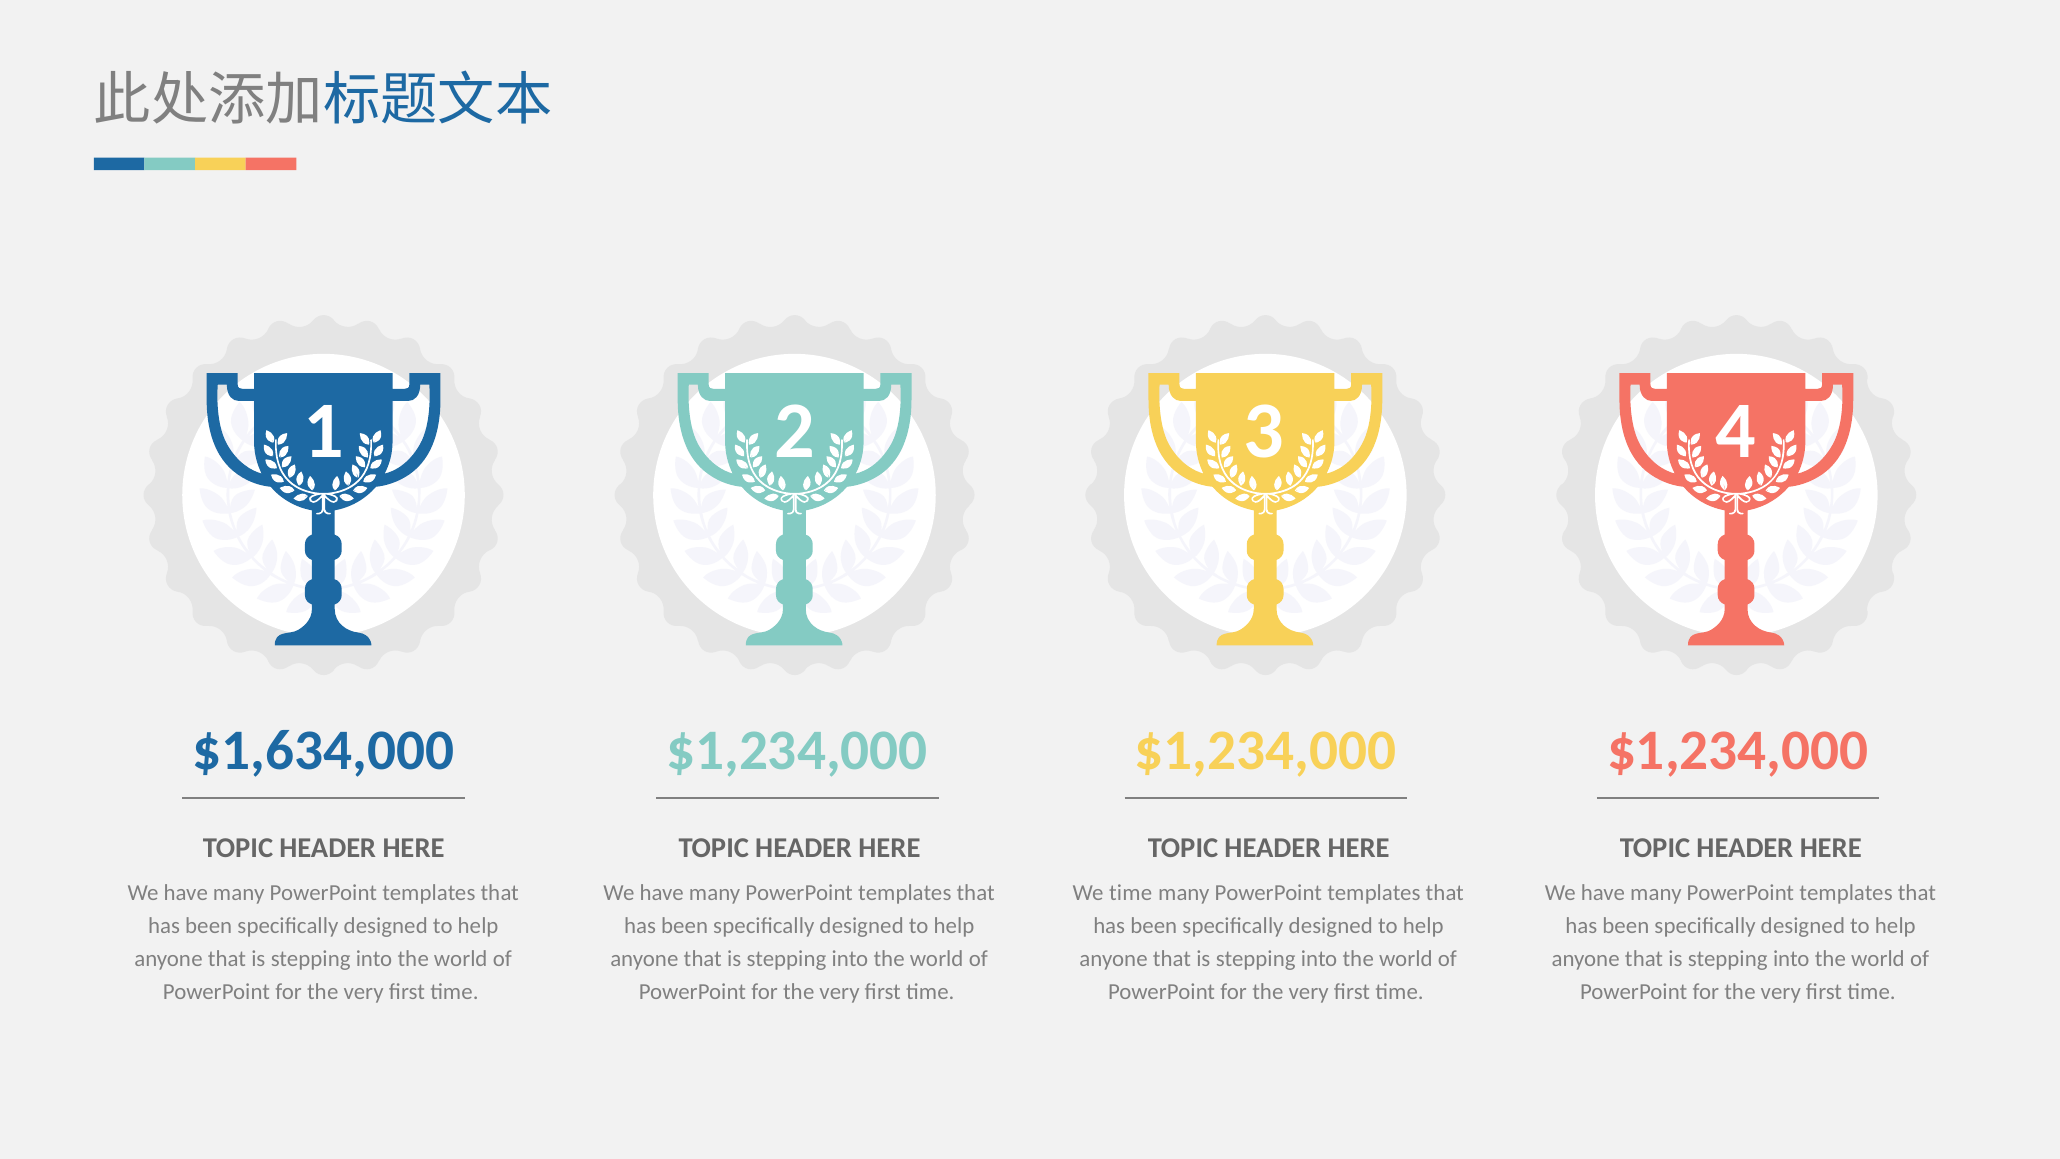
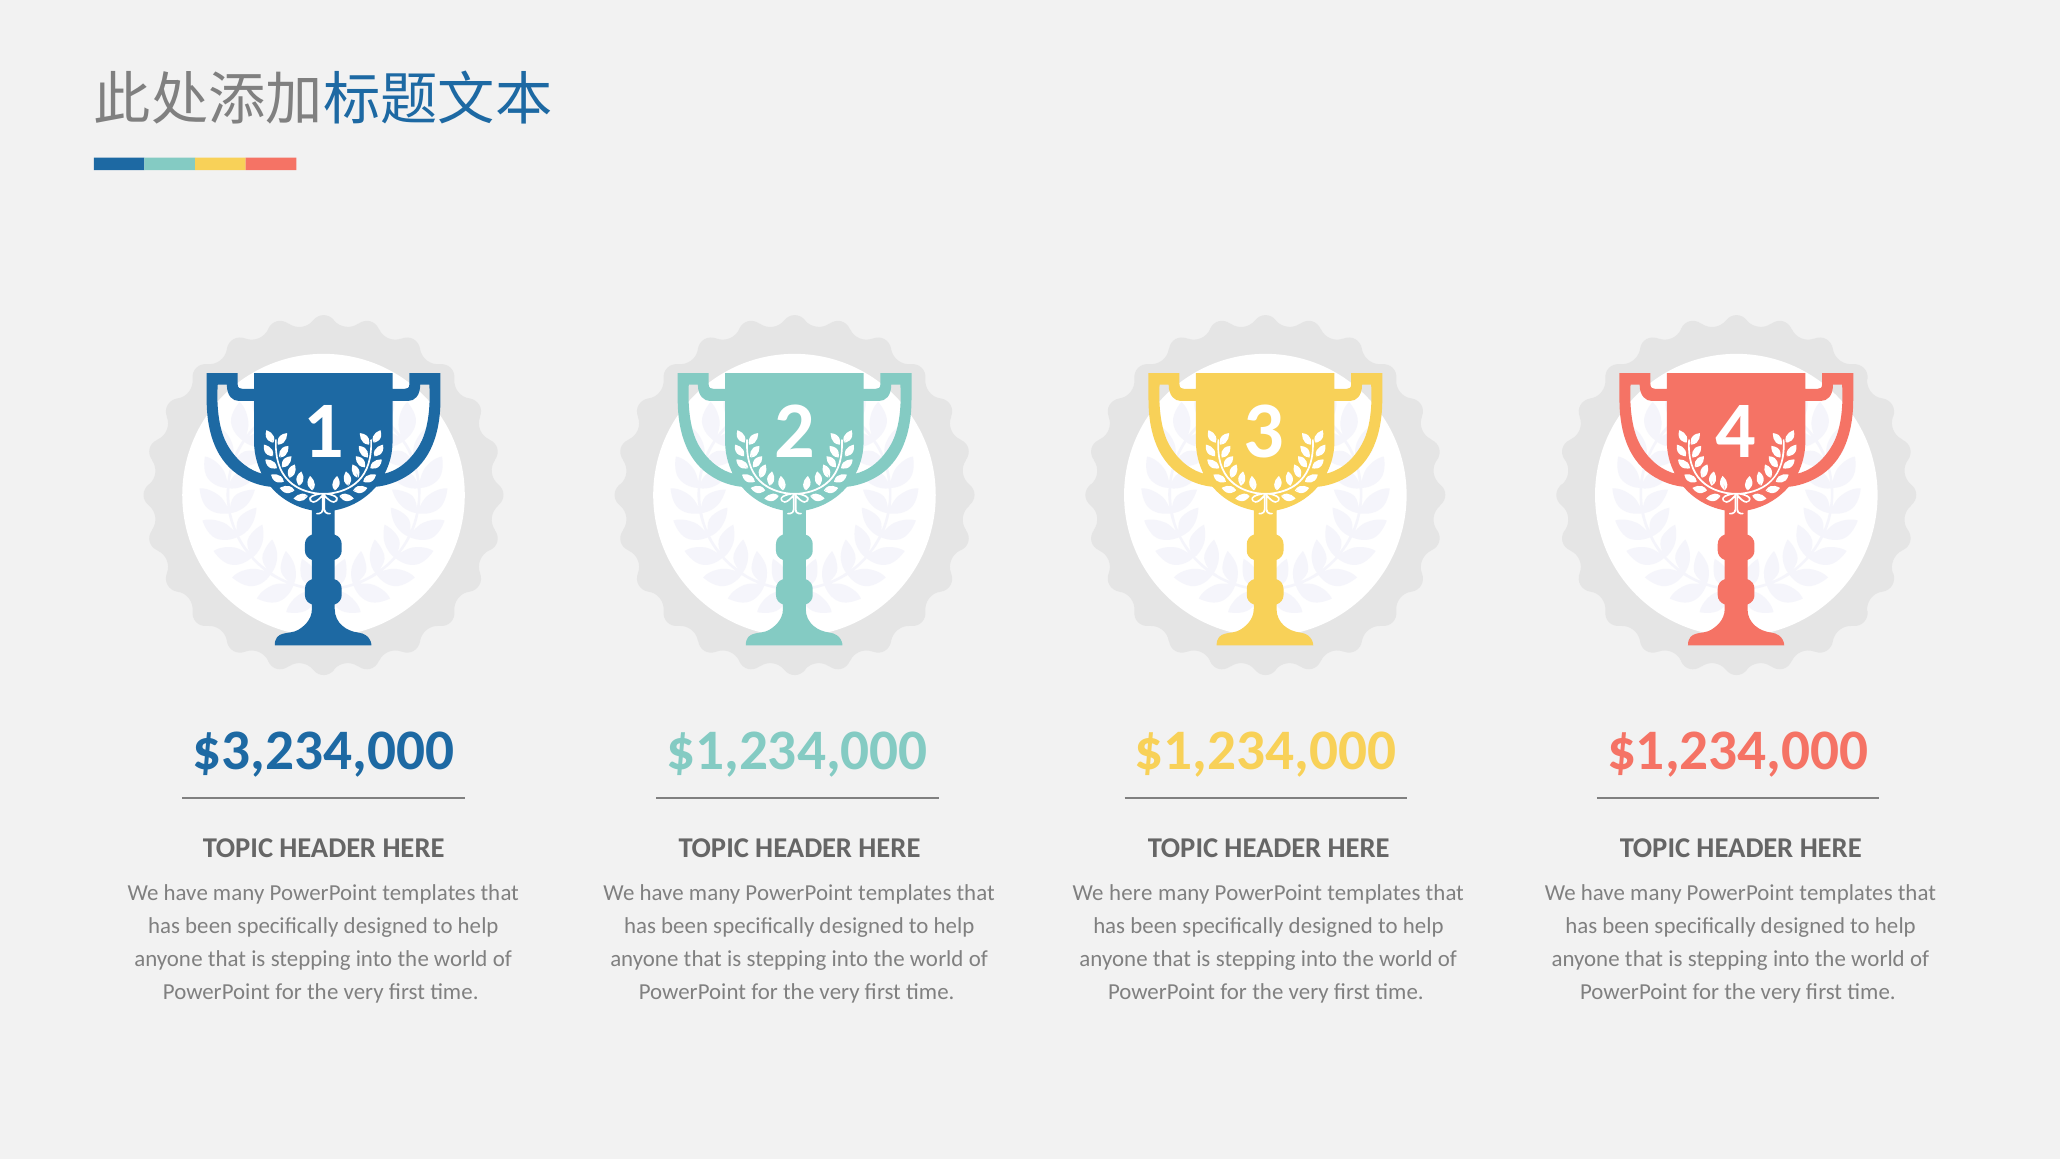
$1,634,000: $1,634,000 -> $3,234,000
We time: time -> here
